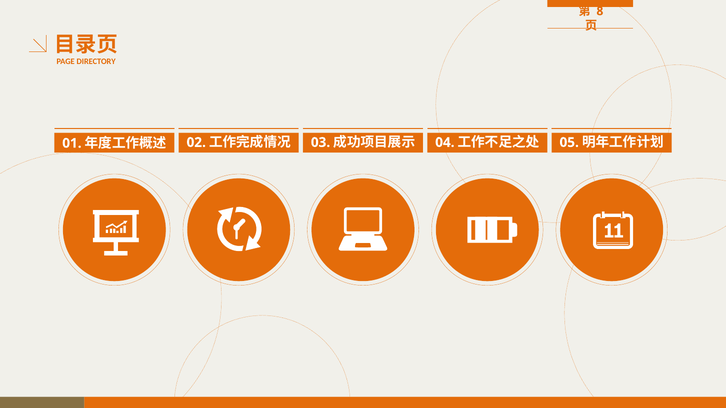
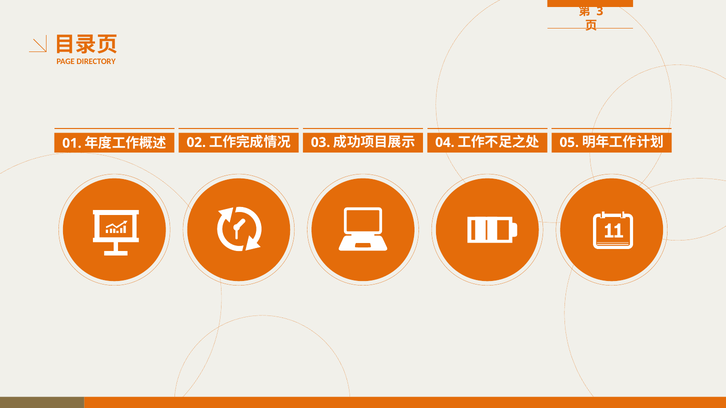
8: 8 -> 3
